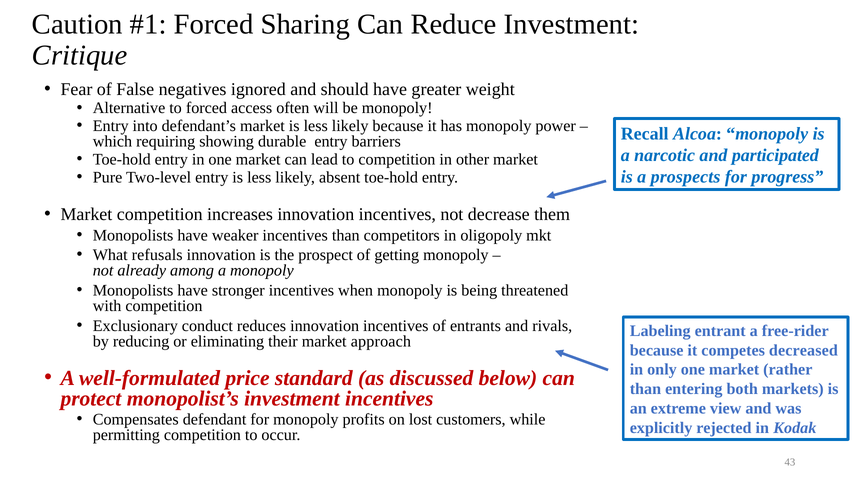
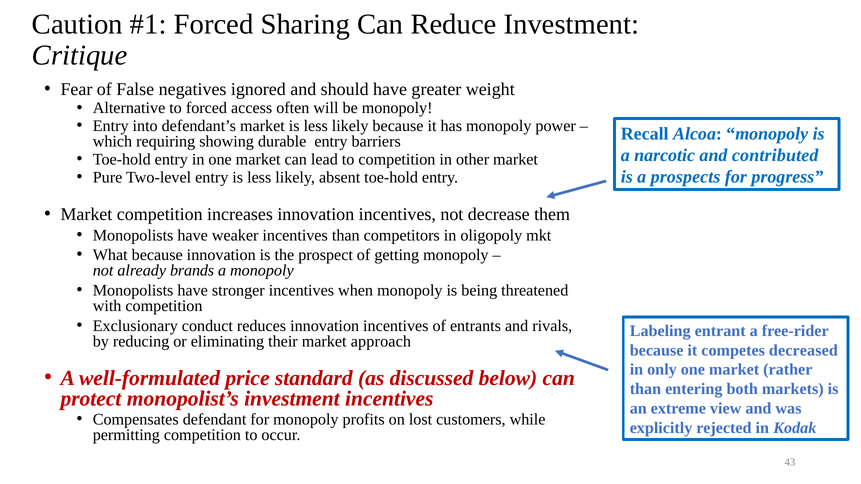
participated: participated -> contributed
What refusals: refusals -> because
among: among -> brands
